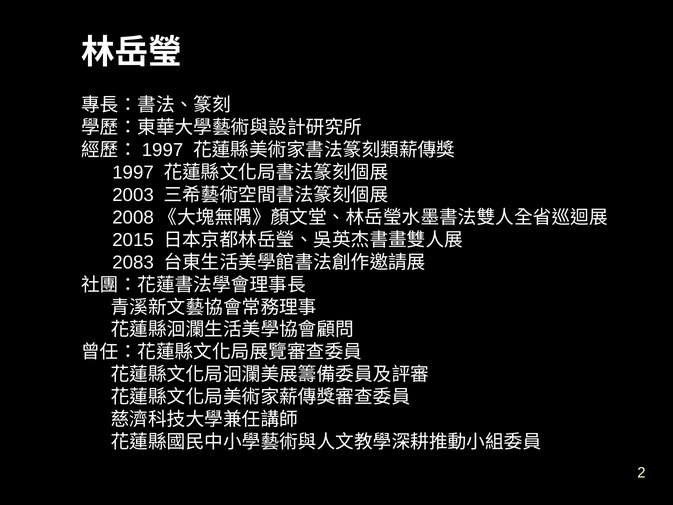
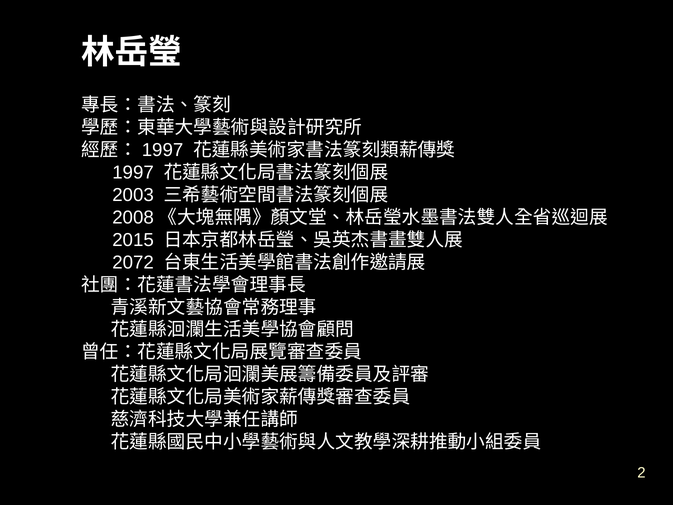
2083: 2083 -> 2072
